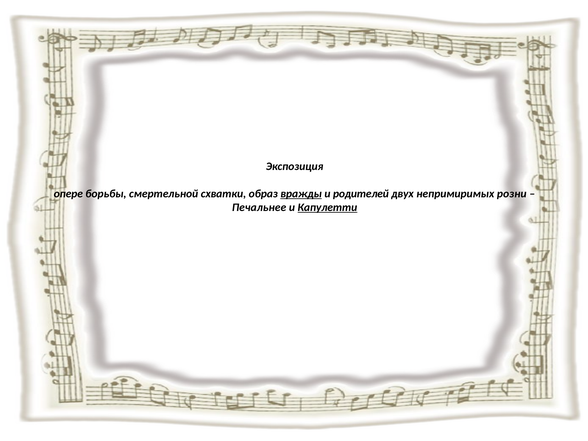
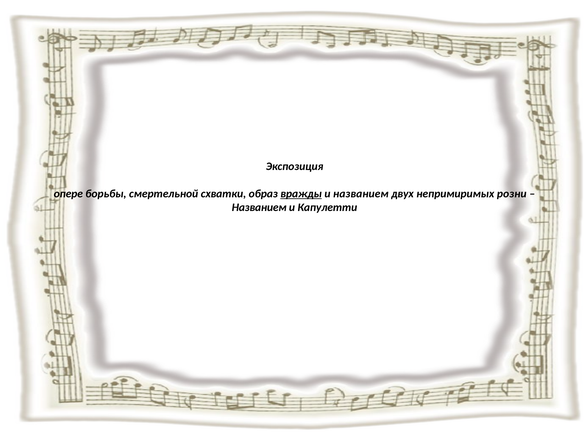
и родителей: родителей -> названием
Печальнее at (259, 207): Печальнее -> Названием
Капулетти underline: present -> none
